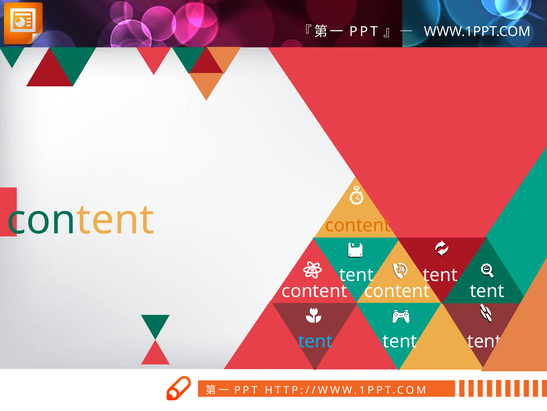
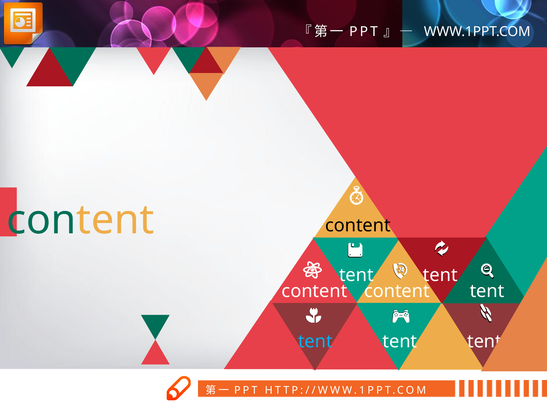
content at (358, 225) colour: orange -> black
